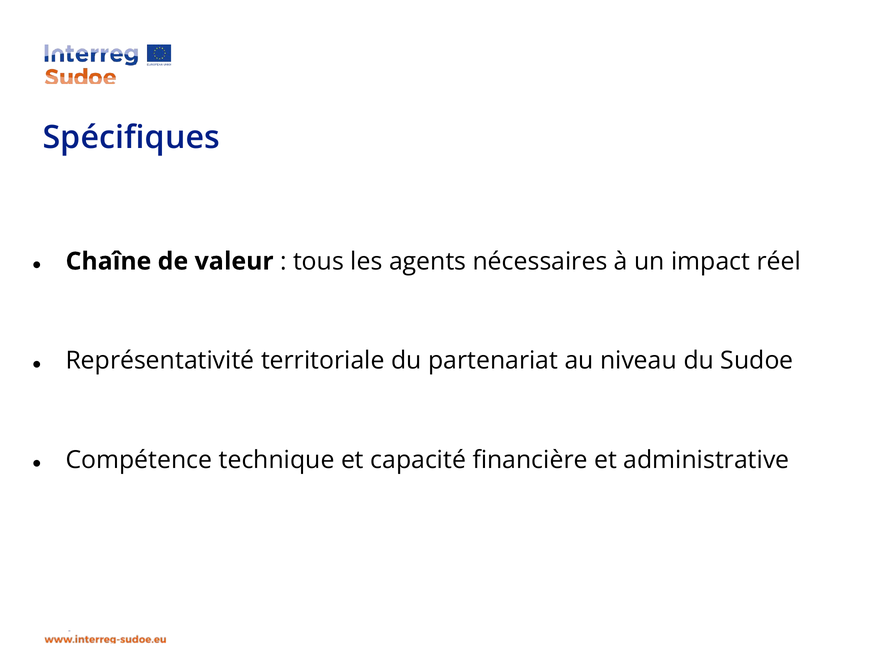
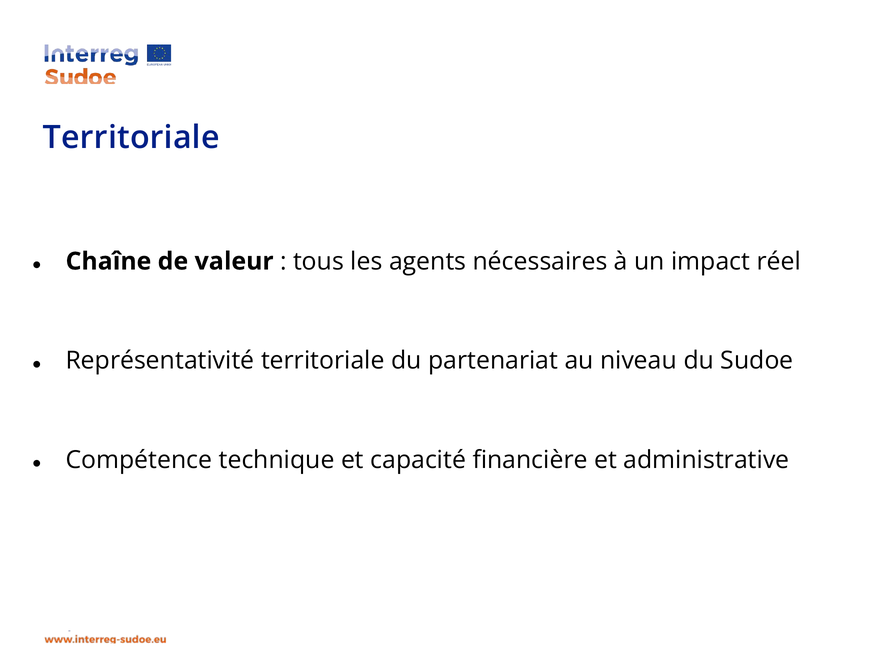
Spécifiques at (131, 138): Spécifiques -> Territoriale
